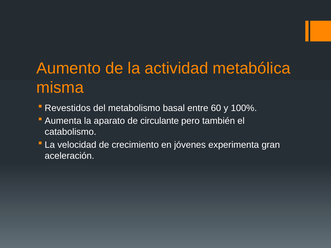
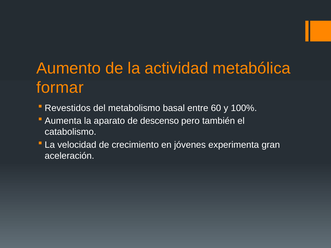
misma: misma -> formar
circulante: circulante -> descenso
